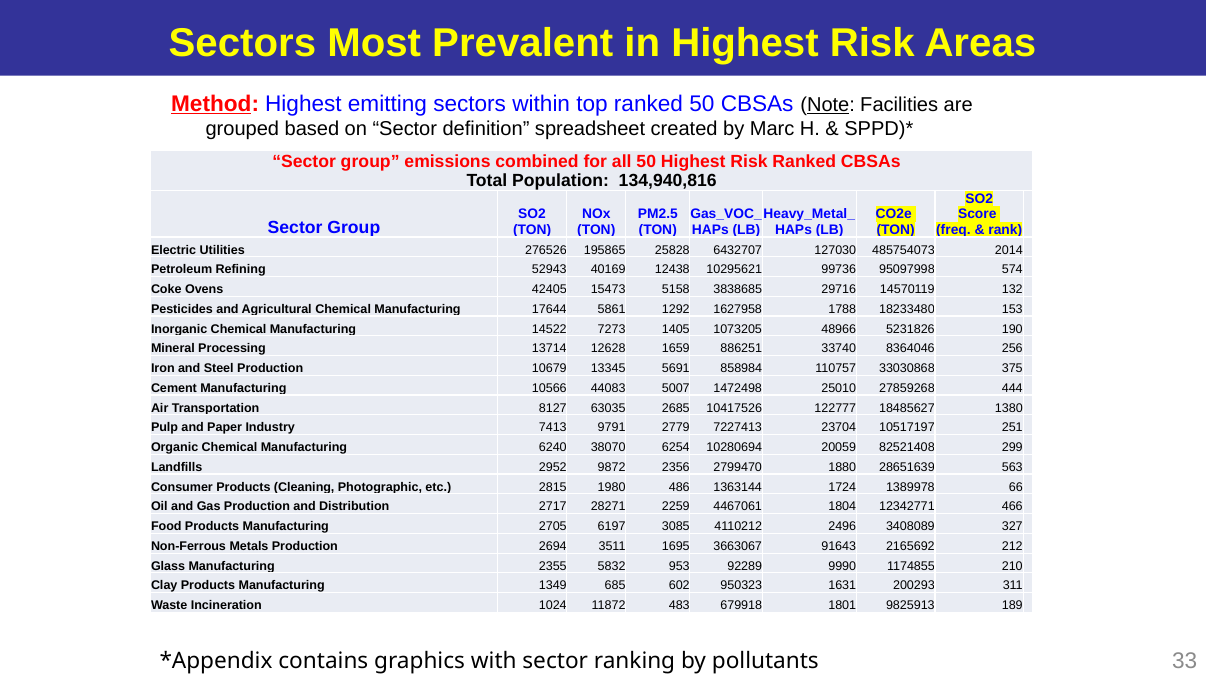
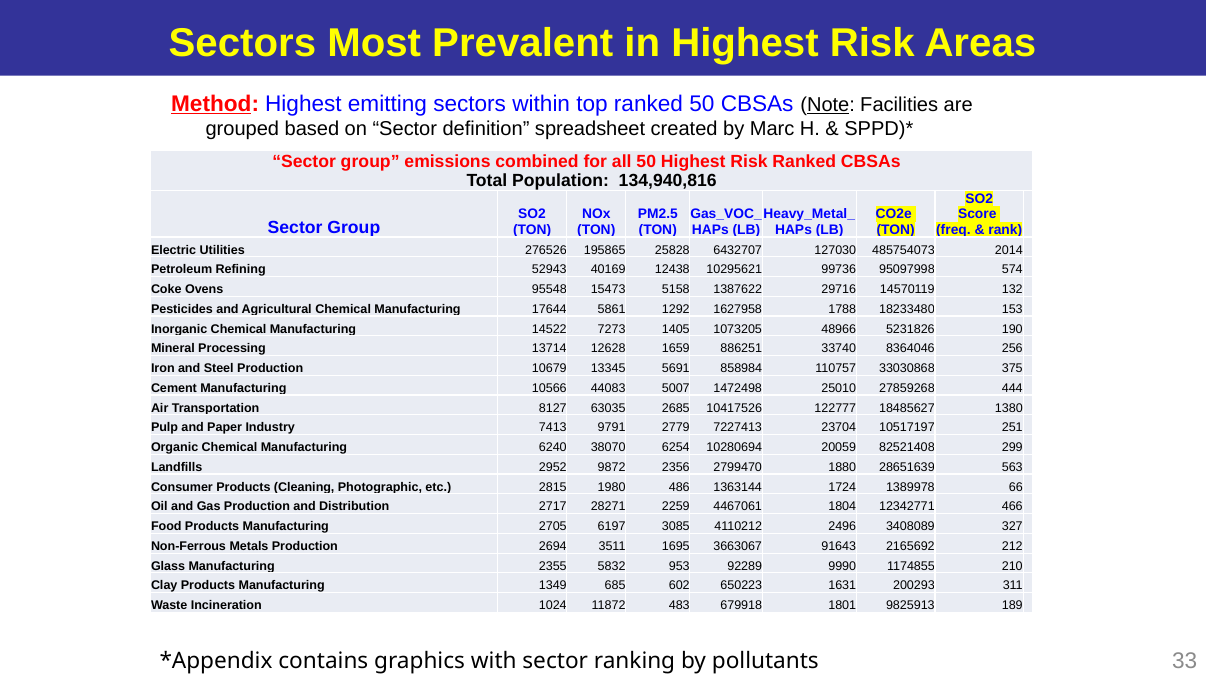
42405: 42405 -> 95548
3838685: 3838685 -> 1387622
950323: 950323 -> 650223
